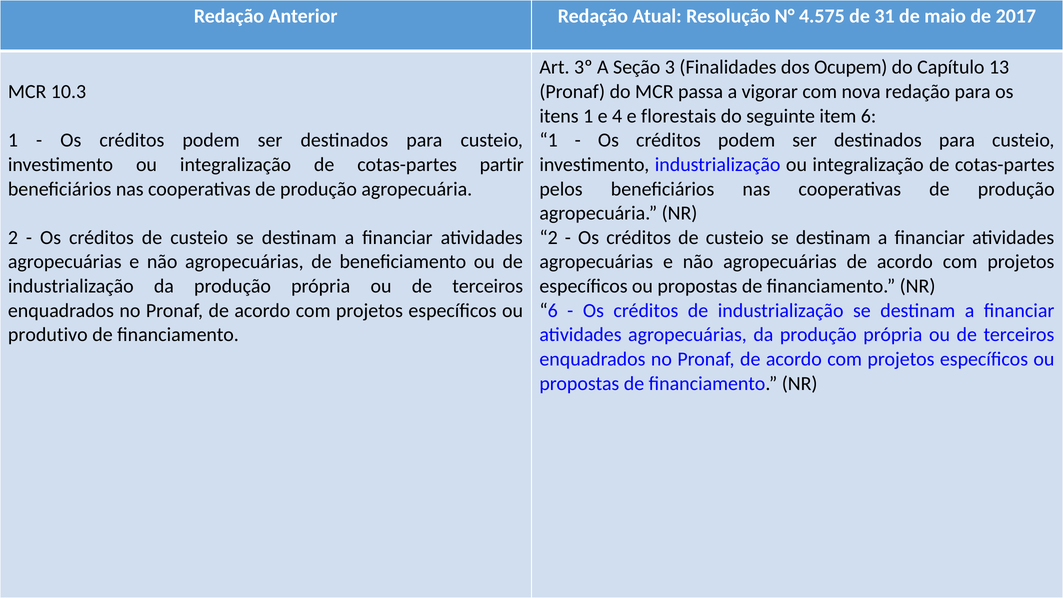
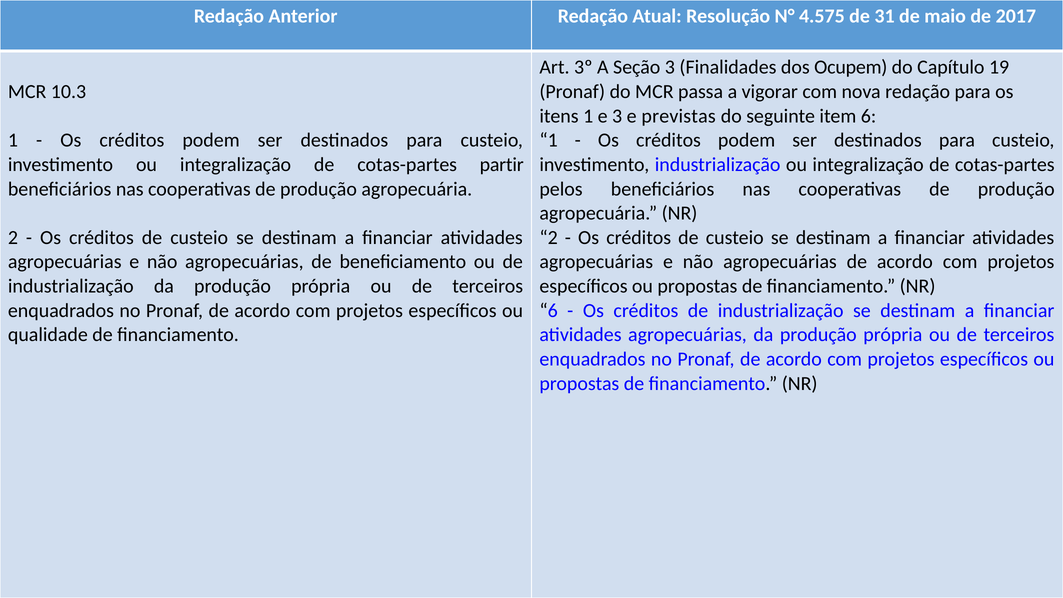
13: 13 -> 19
e 4: 4 -> 3
florestais: florestais -> previstas
produtivo: produtivo -> qualidade
